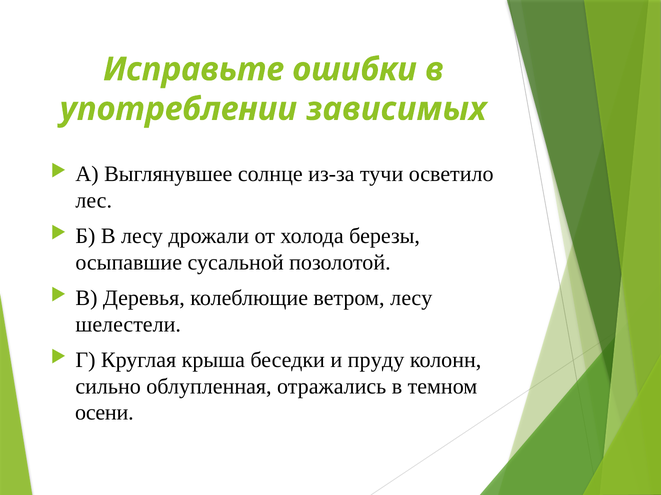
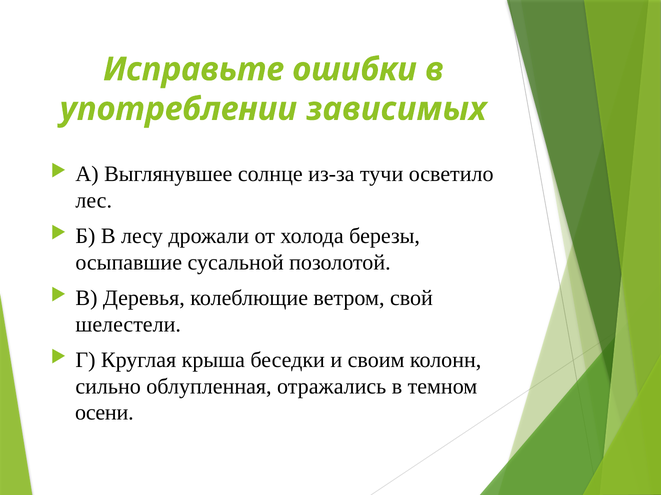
ветром лесу: лесу -> свой
пруду: пруду -> своим
